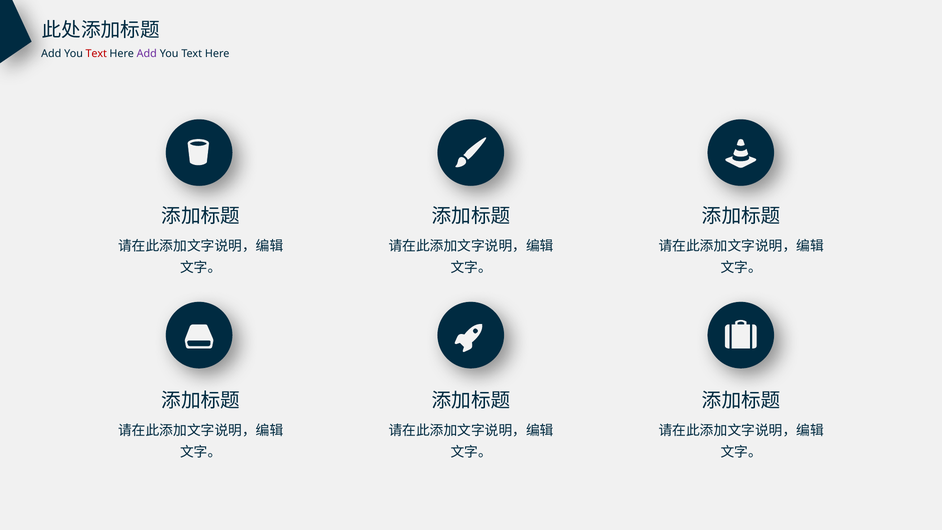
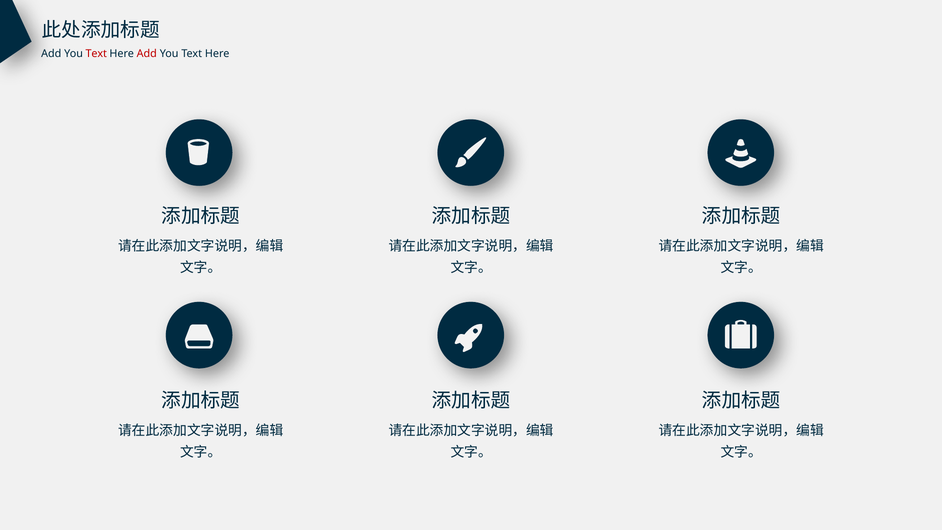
Add at (147, 54) colour: purple -> red
